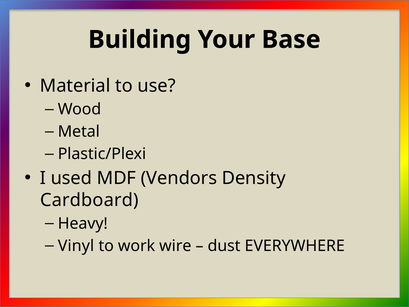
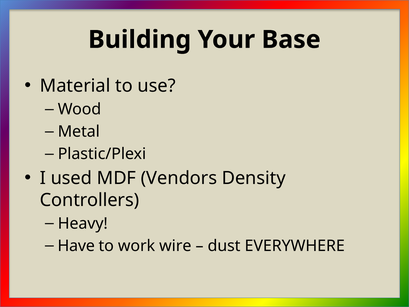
Cardboard: Cardboard -> Controllers
Vinyl: Vinyl -> Have
